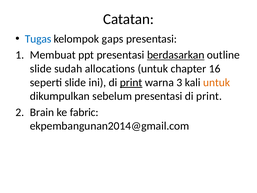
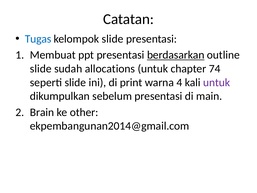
kelompok gaps: gaps -> slide
16: 16 -> 74
print at (131, 82) underline: present -> none
3: 3 -> 4
untuk at (217, 82) colour: orange -> purple
presentasi di print: print -> main
fabric: fabric -> other
